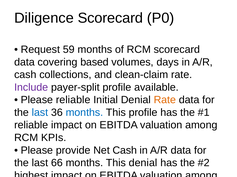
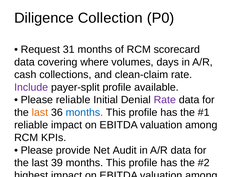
Diligence Scorecard: Scorecard -> Collection
59: 59 -> 31
based: based -> where
Rate at (165, 100) colour: orange -> purple
last at (40, 113) colour: blue -> orange
Net Cash: Cash -> Audit
66: 66 -> 39
denial at (143, 163): denial -> profile
